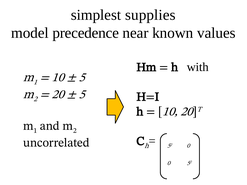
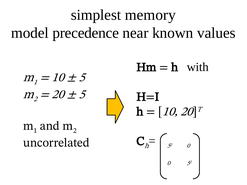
supplies: supplies -> memory
